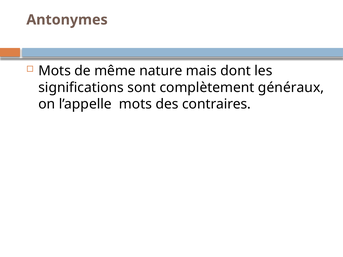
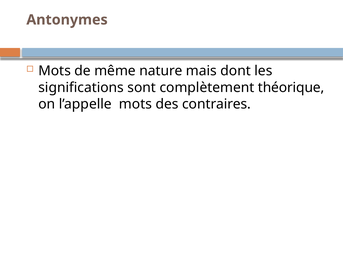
généraux: généraux -> théorique
